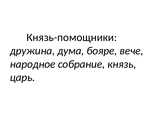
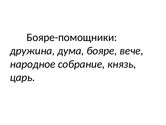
Князь-помощники: Князь-помощники -> Бояре-помощники
